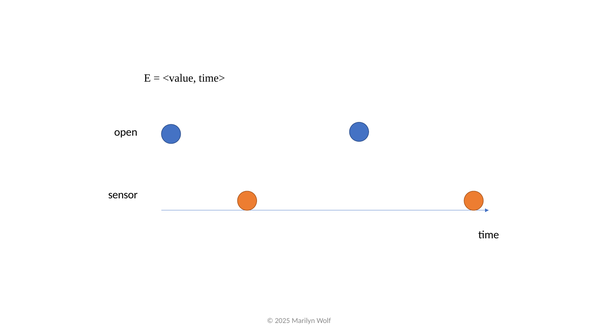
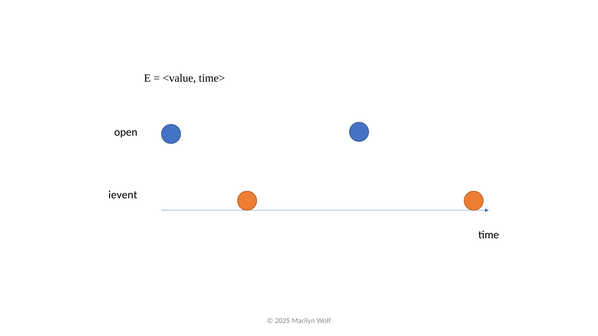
sensor: sensor -> ievent
